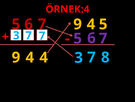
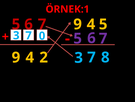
ÖRNEK:4: ÖRNEK:4 -> ÖRNEK:1
7 7: 7 -> 0
4 4: 4 -> 2
